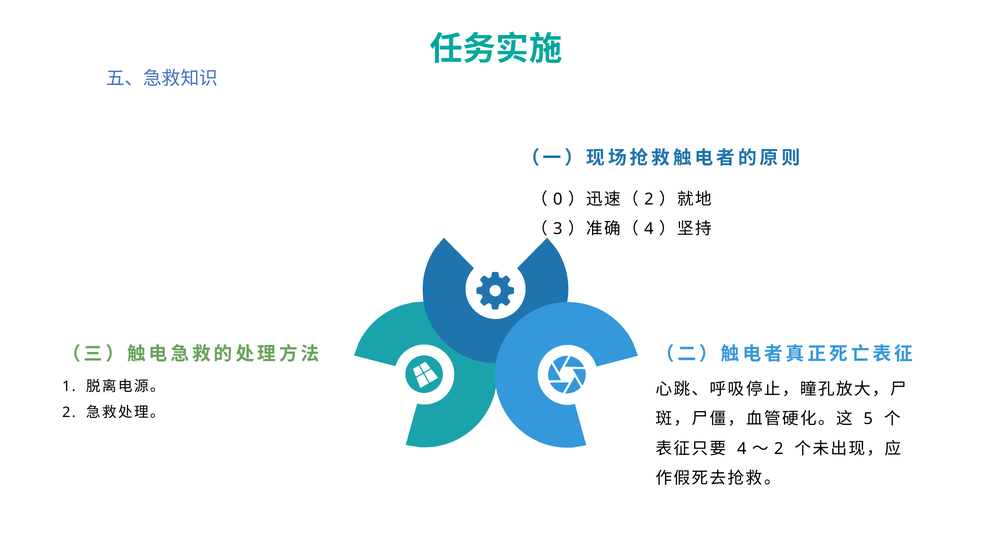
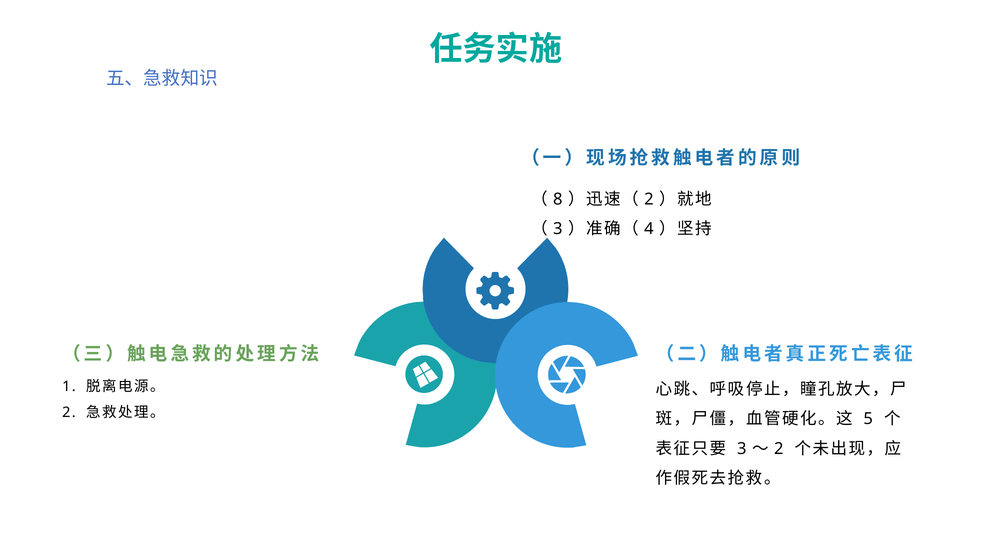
0: 0 -> 8
4 at (742, 449): 4 -> 3
